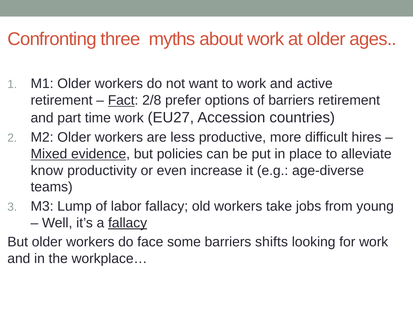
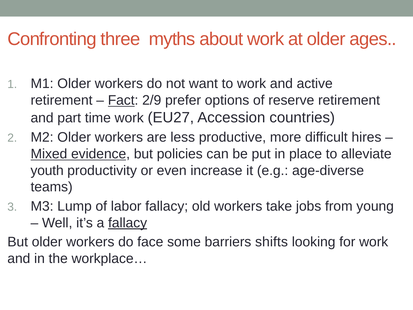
2/8: 2/8 -> 2/9
of barriers: barriers -> reserve
know: know -> youth
